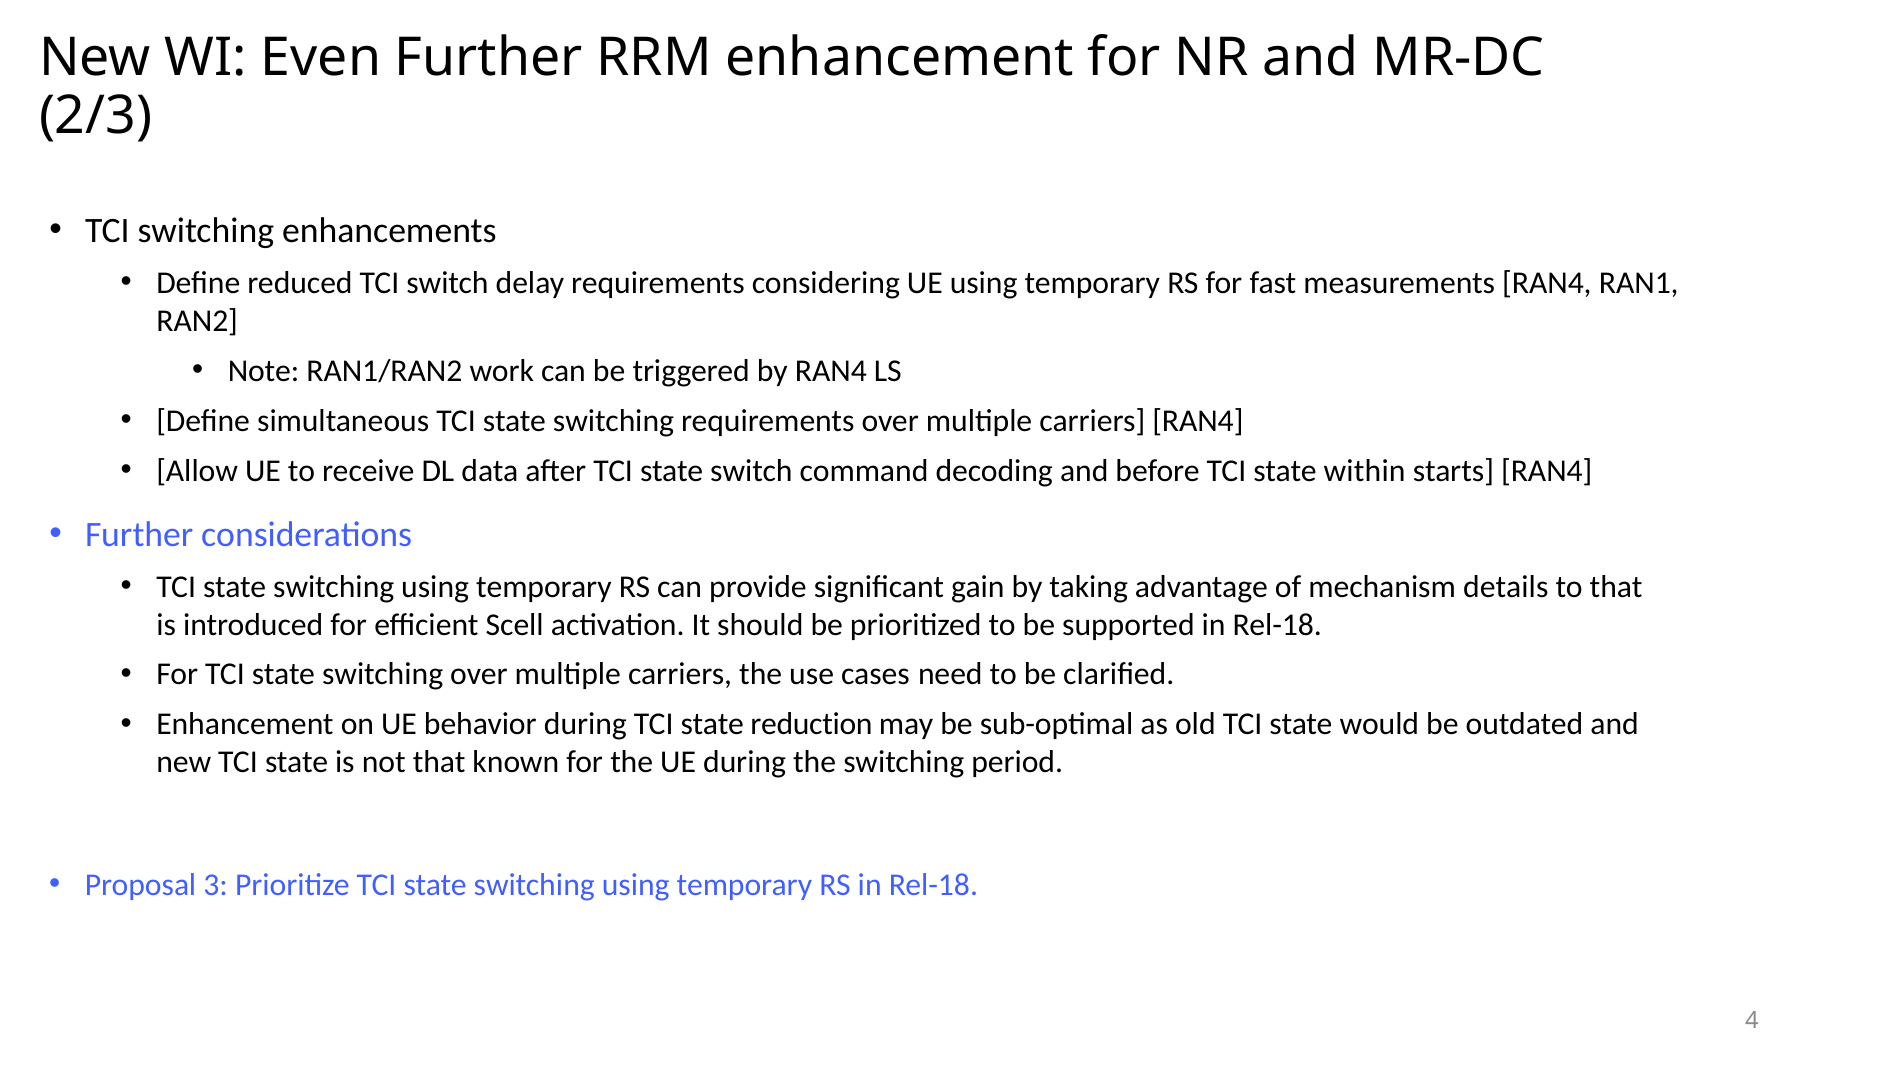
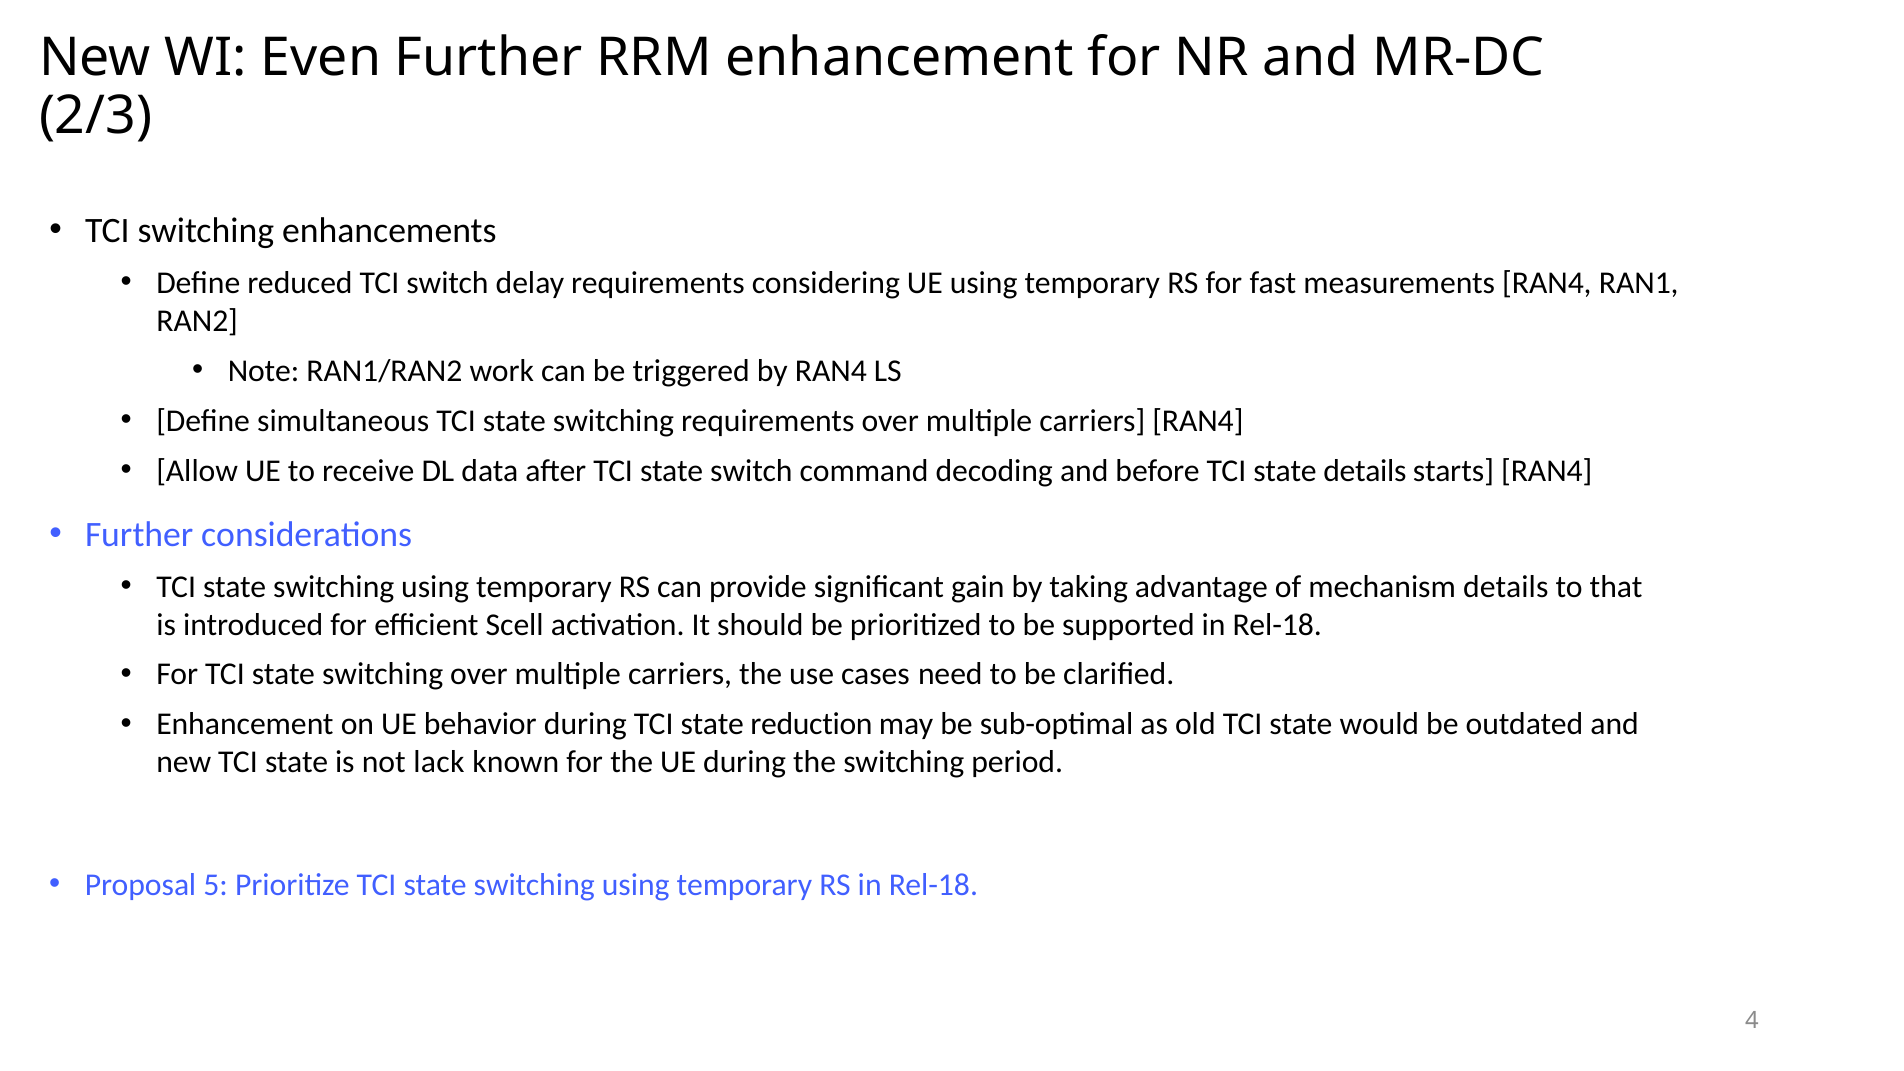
state within: within -> details
not that: that -> lack
3: 3 -> 5
